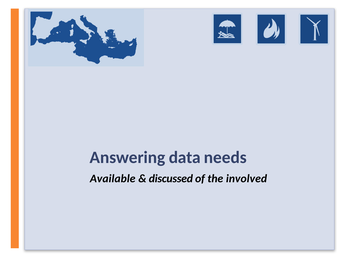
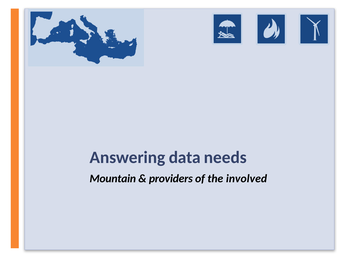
Available: Available -> Mountain
discussed: discussed -> providers
